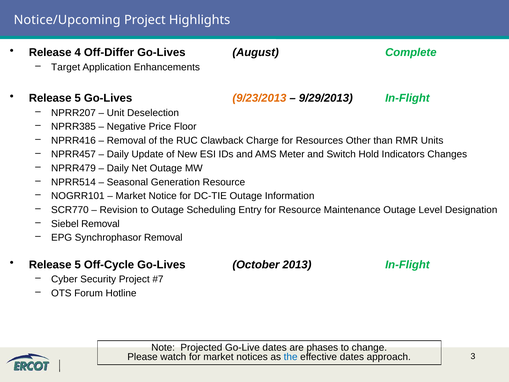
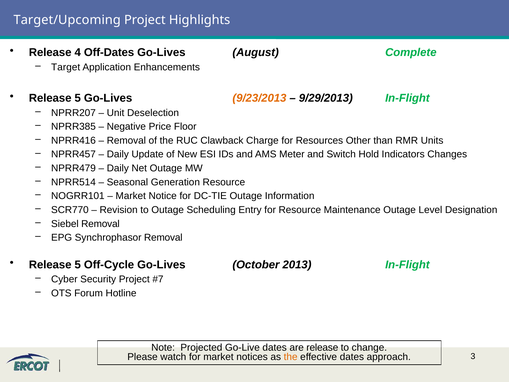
Notice/Upcoming: Notice/Upcoming -> Target/Upcoming
Off-Differ: Off-Differ -> Off-Dates
are phases: phases -> release
the at (291, 357) colour: blue -> orange
